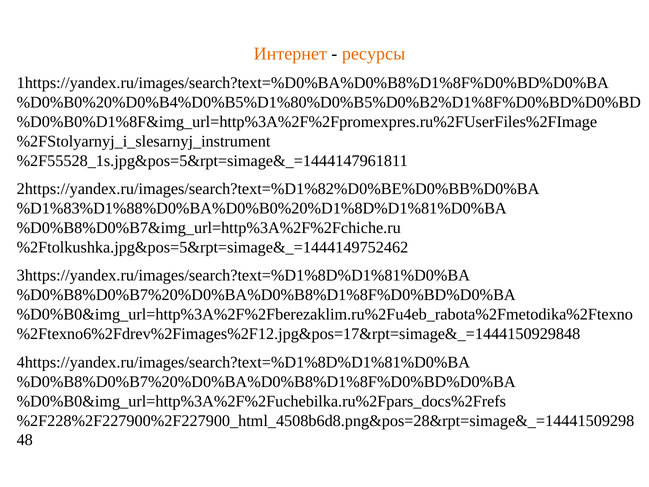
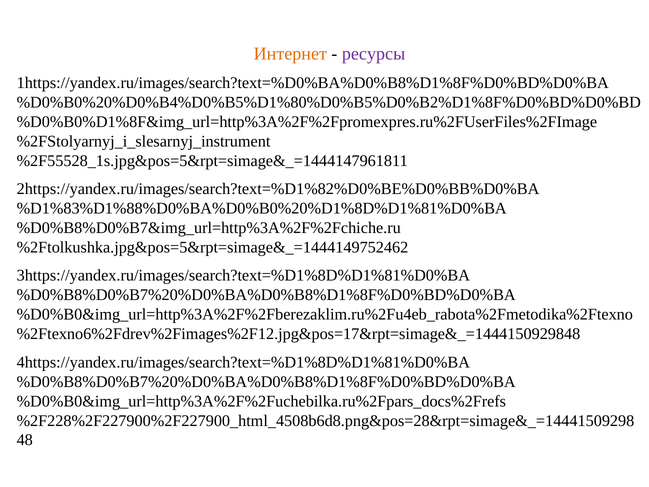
ресурсы colour: orange -> purple
